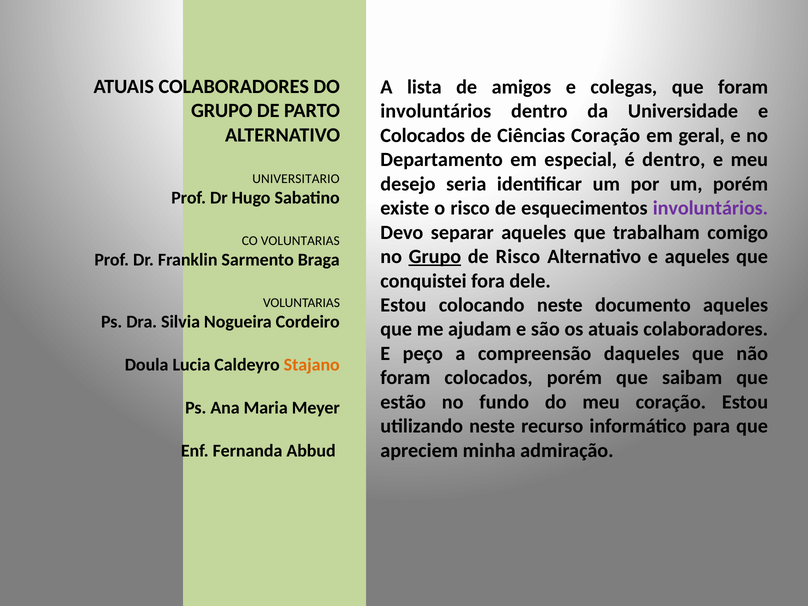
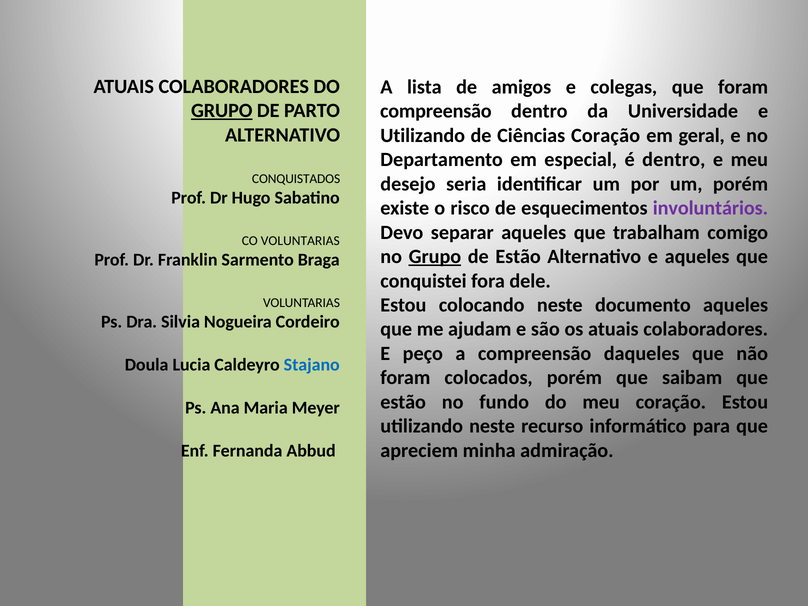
GRUPO at (222, 111) underline: none -> present
involuntários at (436, 111): involuntários -> compreensão
Colocados at (423, 135): Colocados -> Utilizando
UNIVERSITARIO: UNIVERSITARIO -> CONQUISTADOS
de Risco: Risco -> Estão
Stajano colour: orange -> blue
